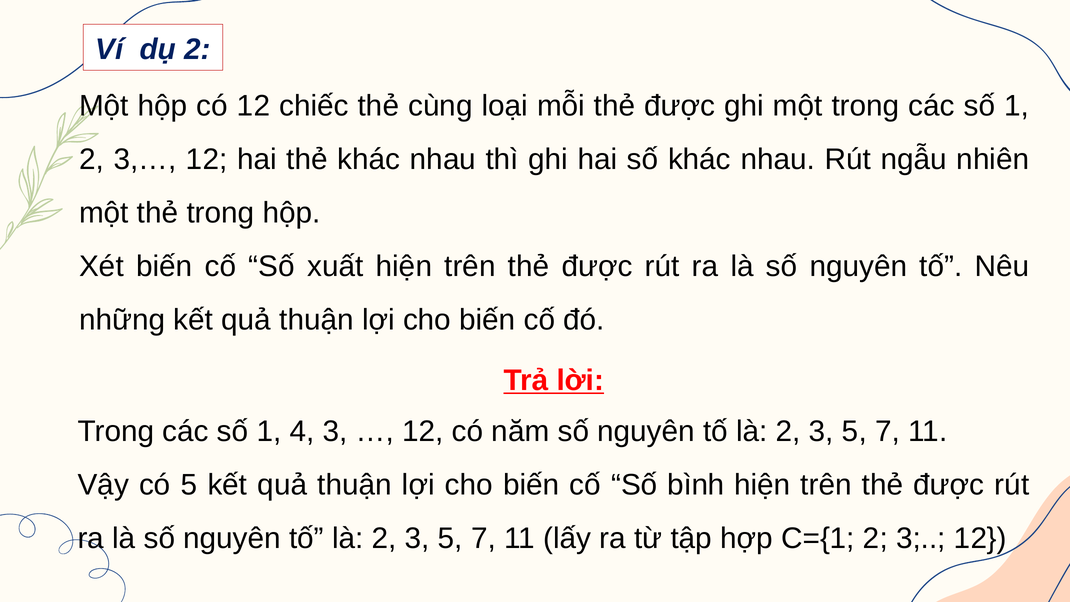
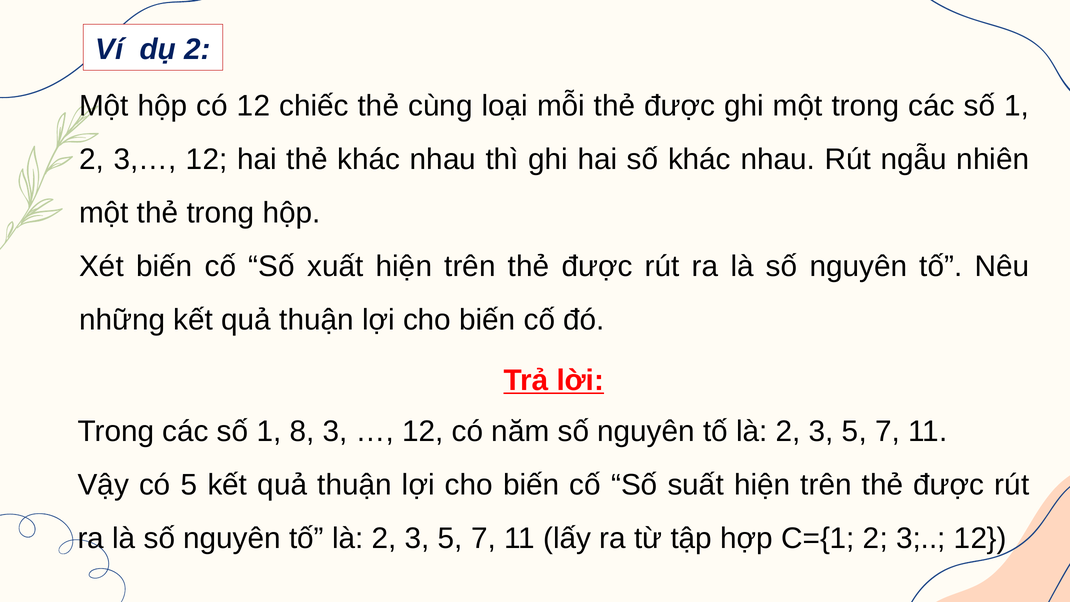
4: 4 -> 8
bình: bình -> suất
